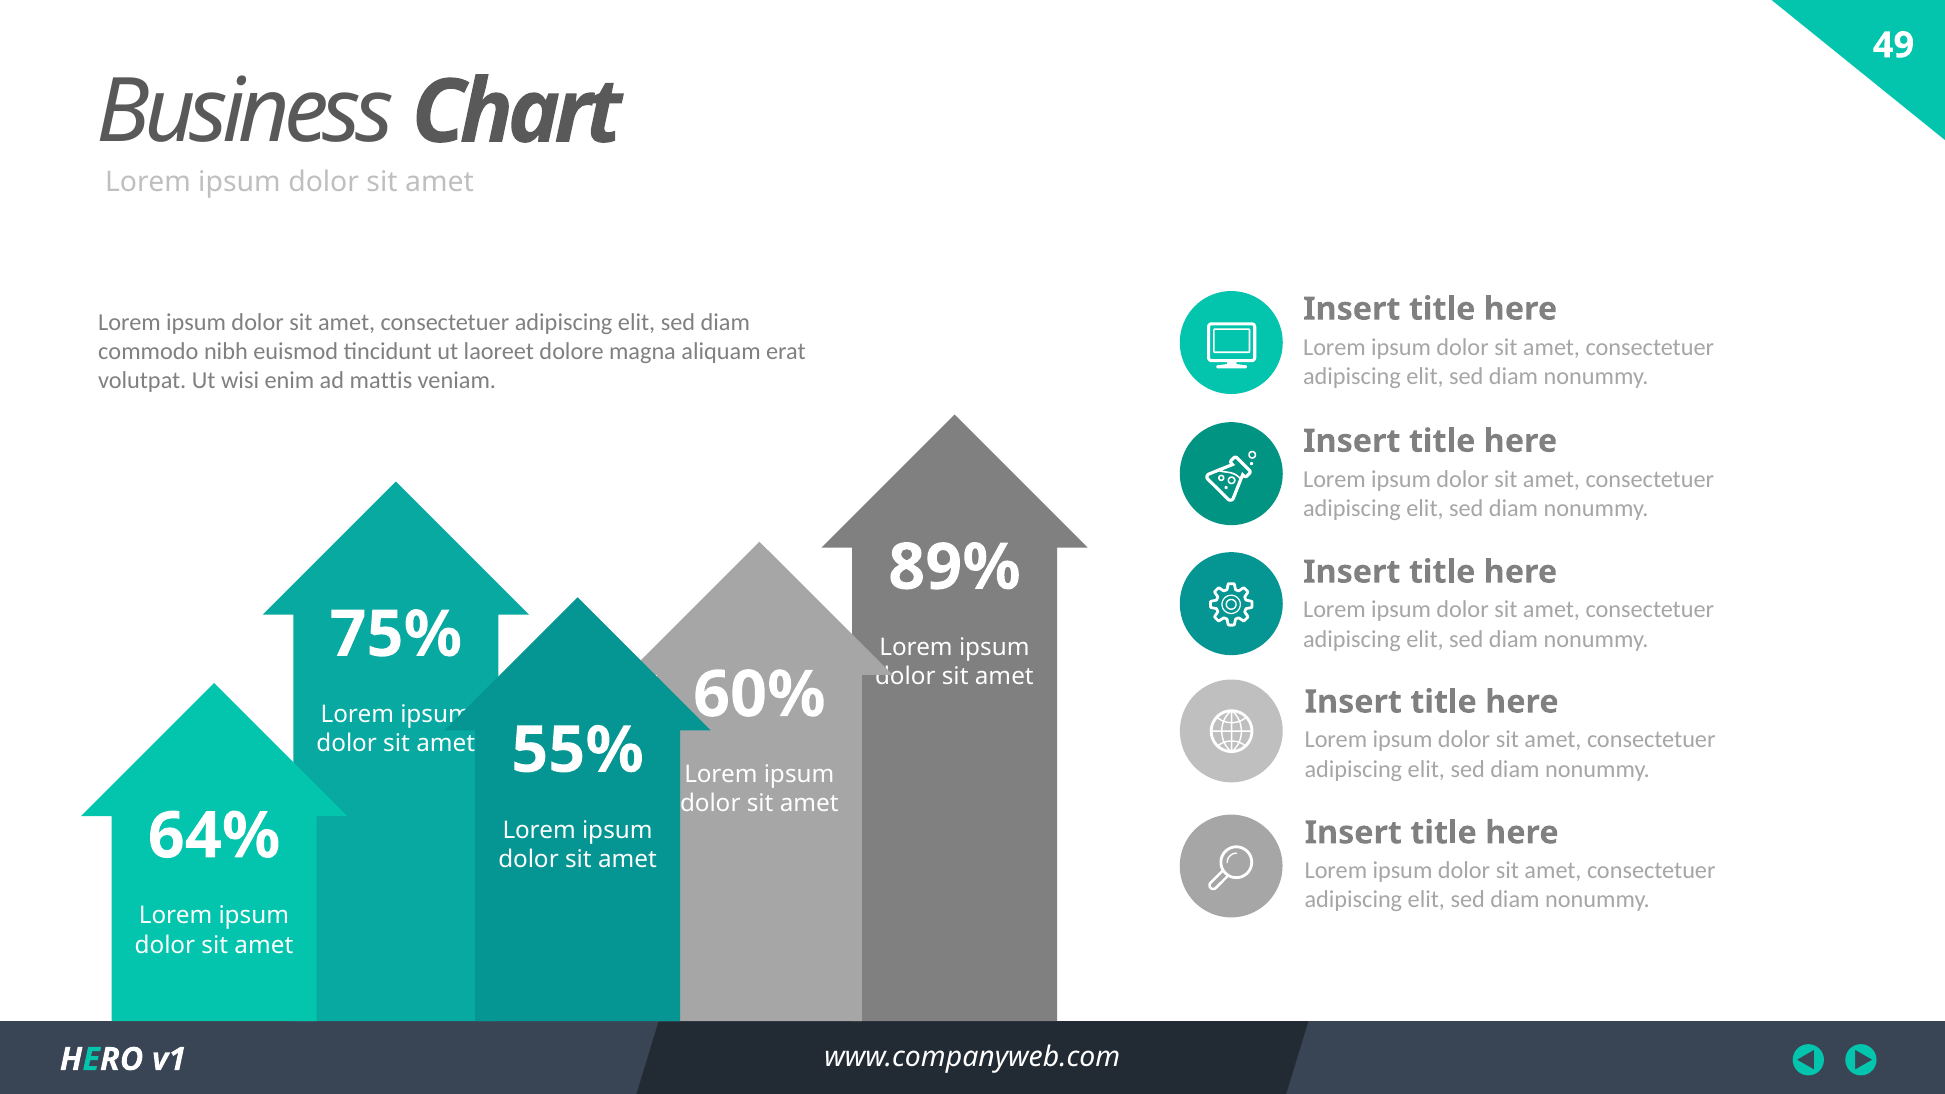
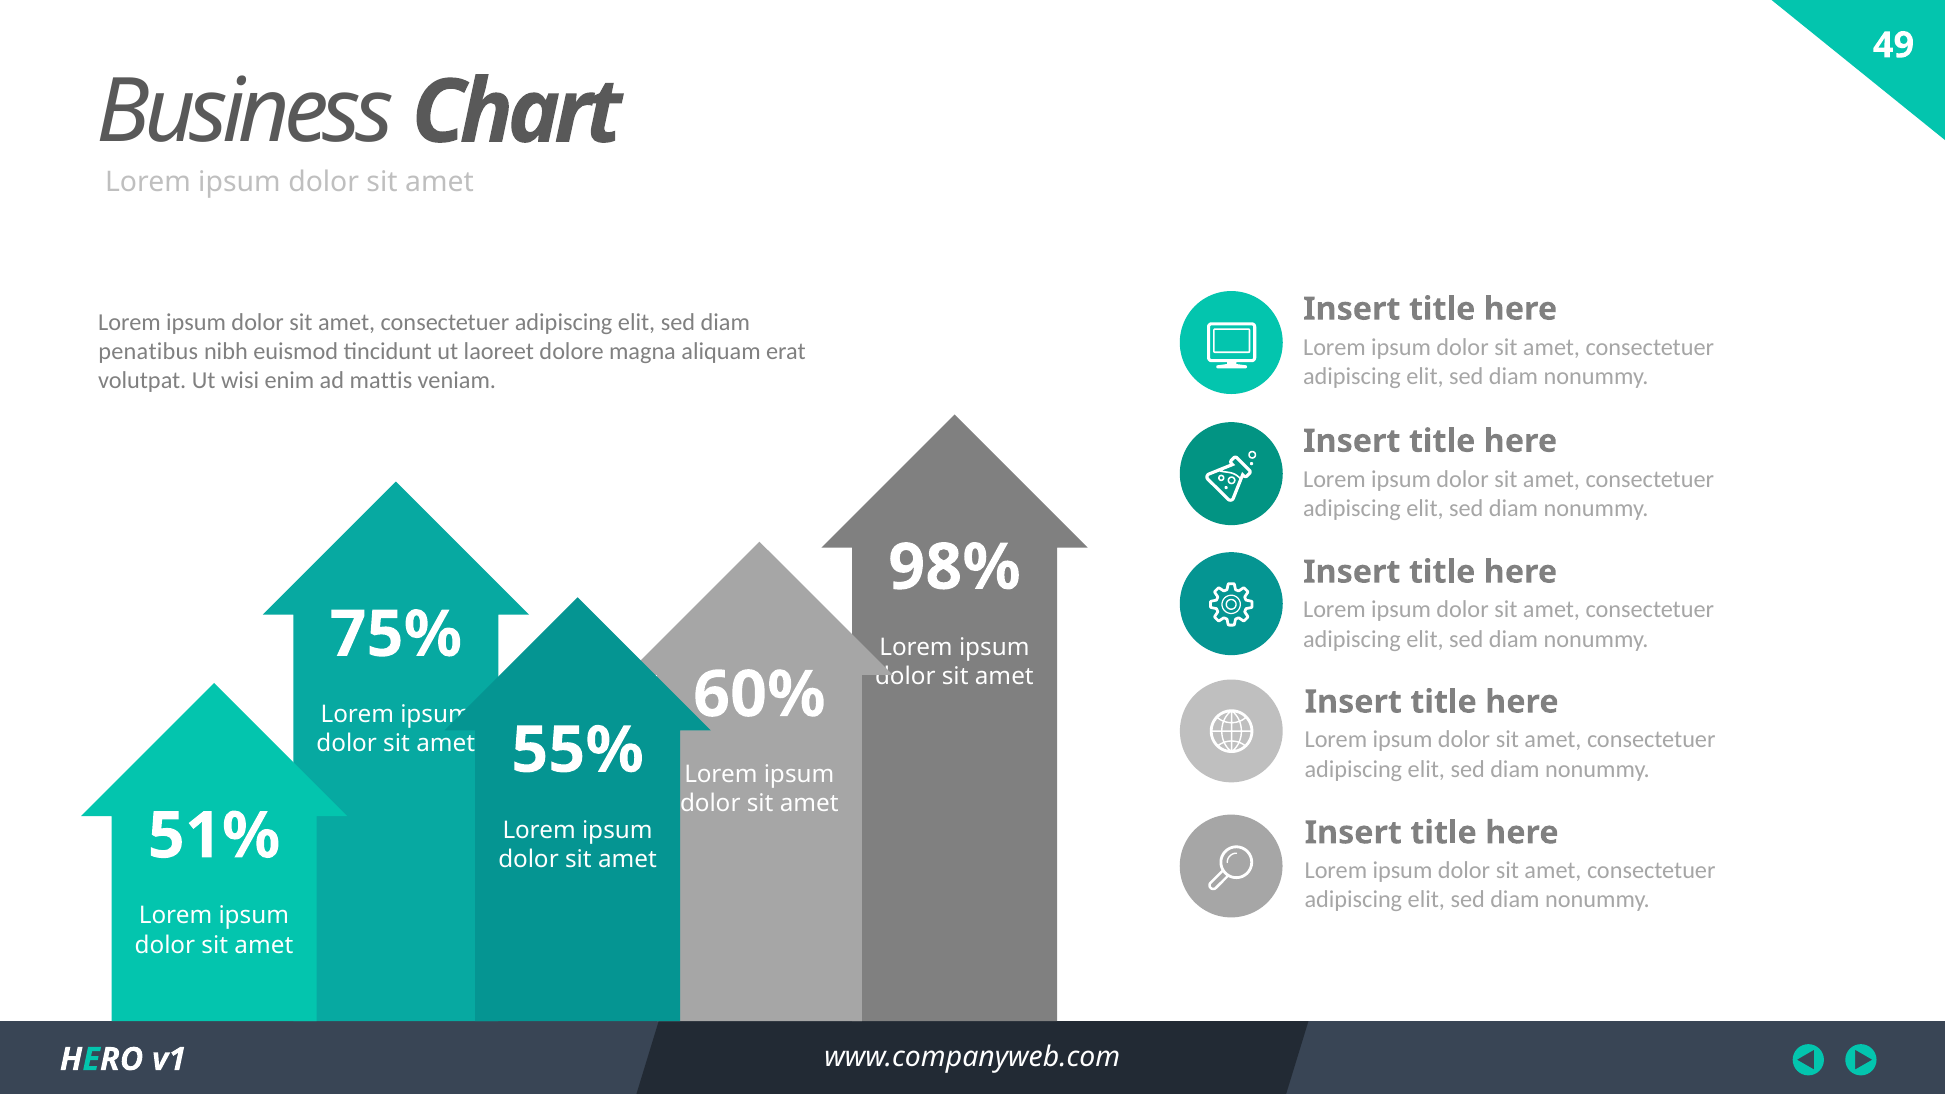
commodo: commodo -> penatibus
89%: 89% -> 98%
64%: 64% -> 51%
